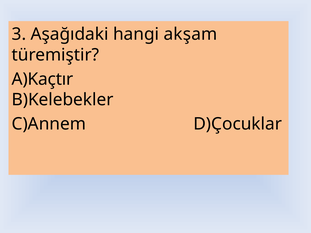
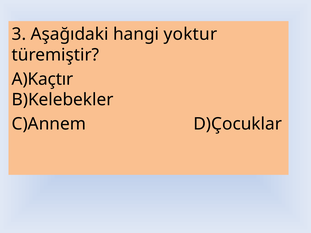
akşam: akşam -> yoktur
